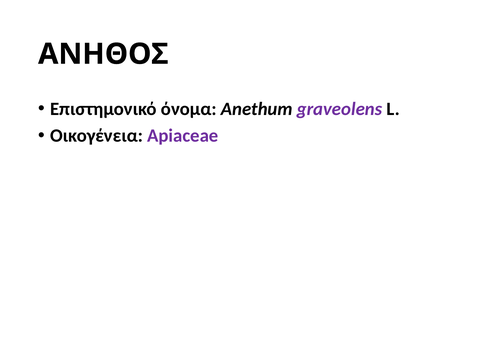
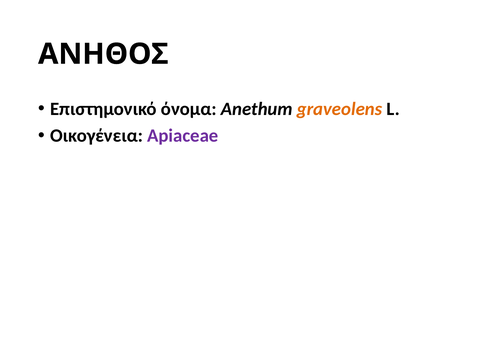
graveolens colour: purple -> orange
